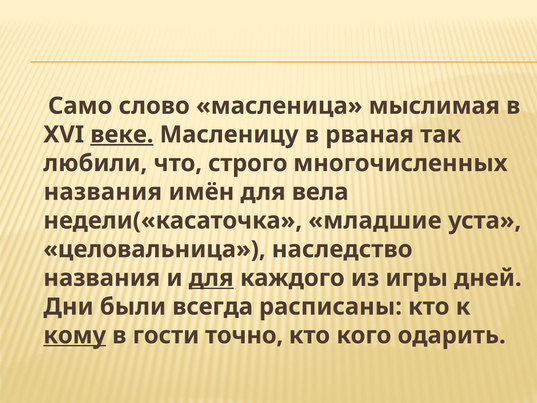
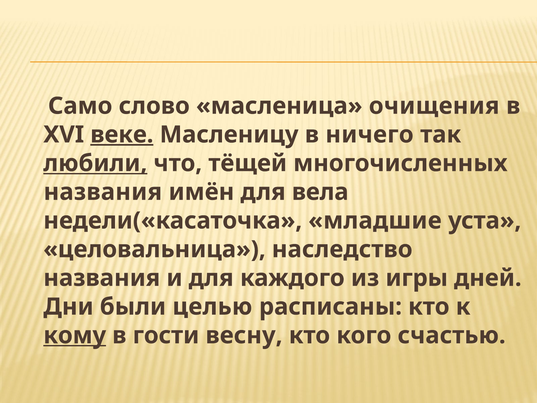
мыслимая: мыслимая -> очищения
рваная: рваная -> ничего
любили underline: none -> present
строго: строго -> тёщей
для at (211, 278) underline: present -> none
всегда: всегда -> целью
точно: точно -> весну
одарить: одарить -> счастью
